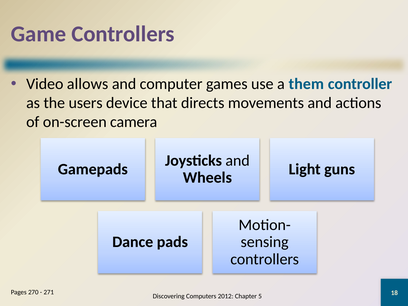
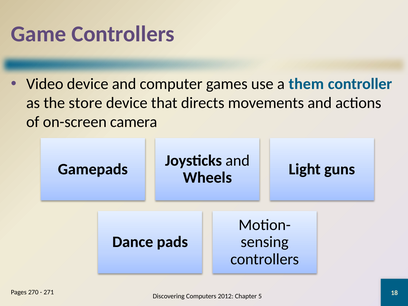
Video allows: allows -> device
users: users -> store
